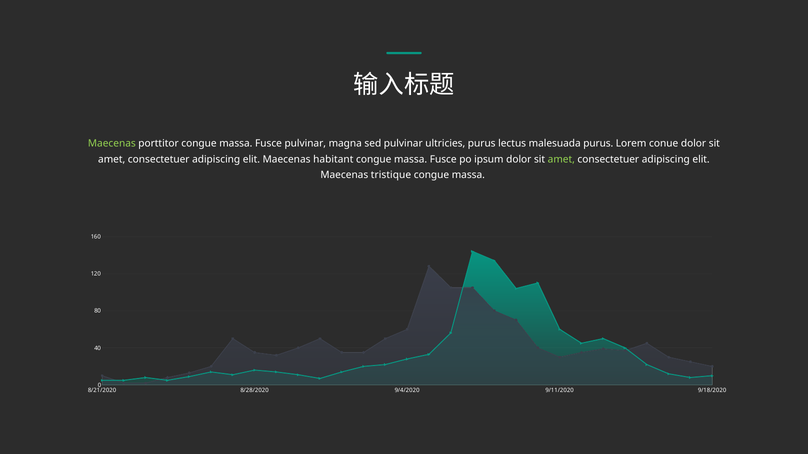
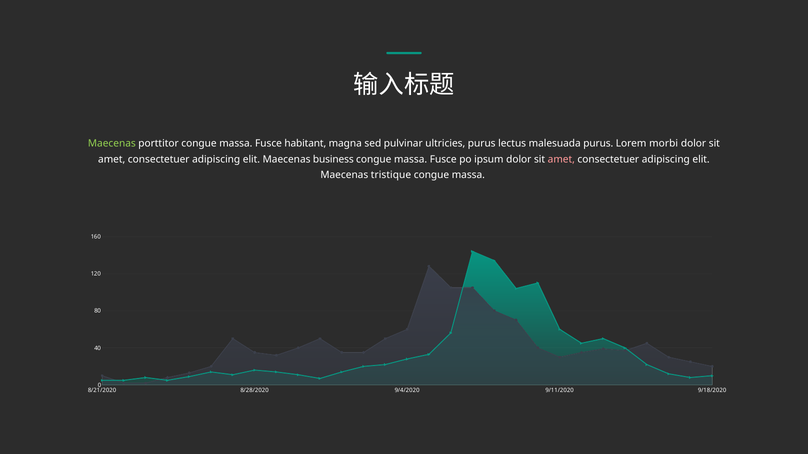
Fusce pulvinar: pulvinar -> habitant
conue: conue -> morbi
habitant: habitant -> business
amet at (561, 160) colour: light green -> pink
